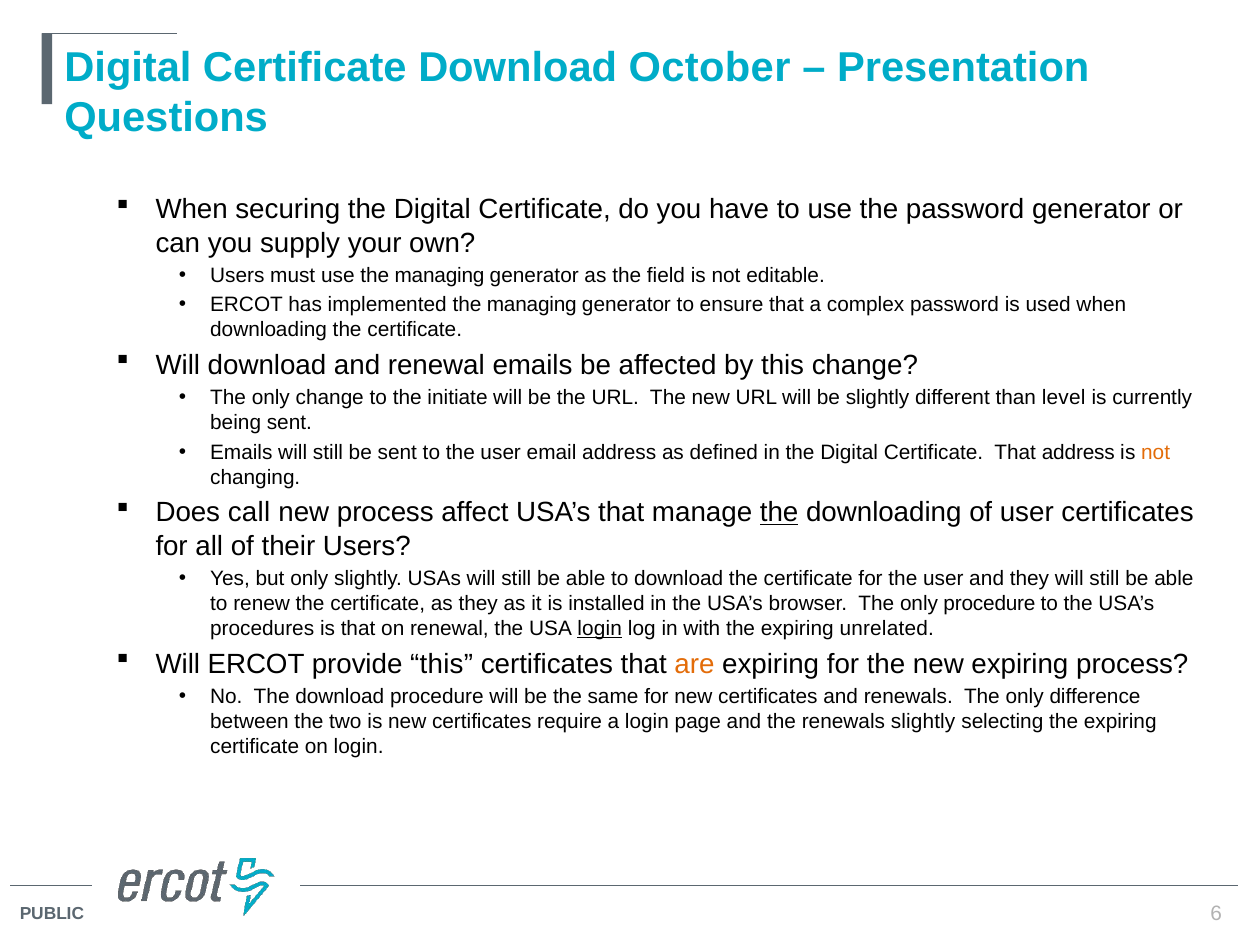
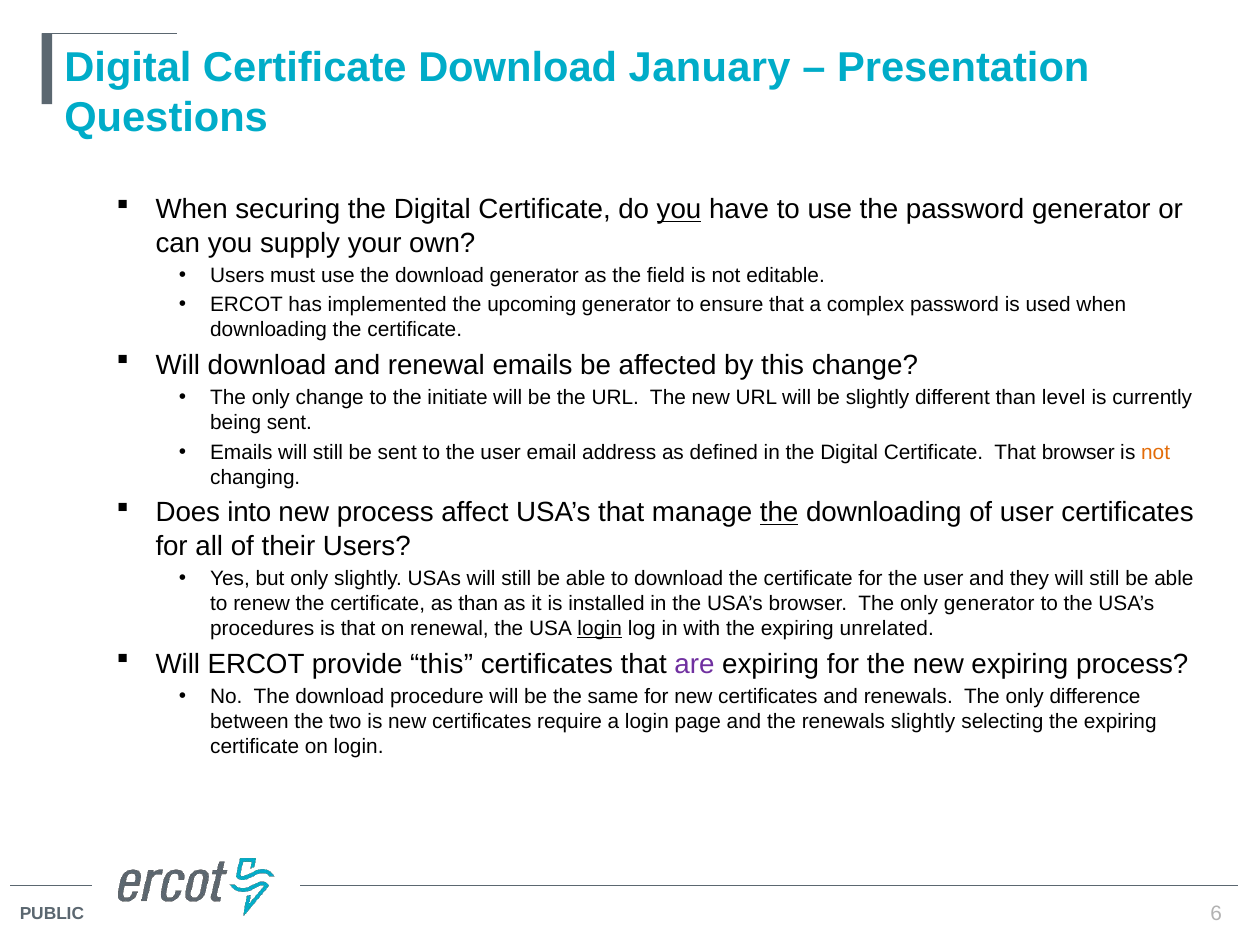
October: October -> January
you at (679, 209) underline: none -> present
use the managing: managing -> download
implemented the managing: managing -> upcoming
That address: address -> browser
call: call -> into
as they: they -> than
only procedure: procedure -> generator
are colour: orange -> purple
